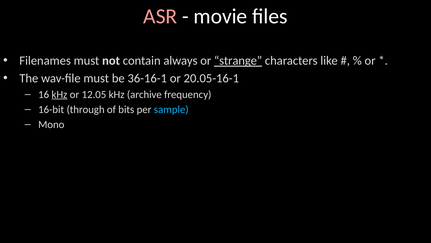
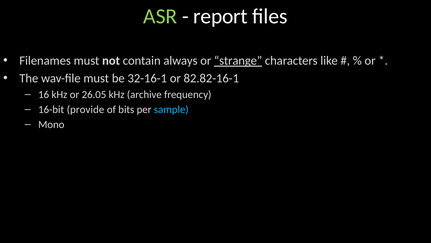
ASR colour: pink -> light green
movie: movie -> report
36-16-1: 36-16-1 -> 32-16-1
20.05-16-1: 20.05-16-1 -> 82.82-16-1
kHz at (59, 94) underline: present -> none
12.05: 12.05 -> 26.05
through: through -> provide
